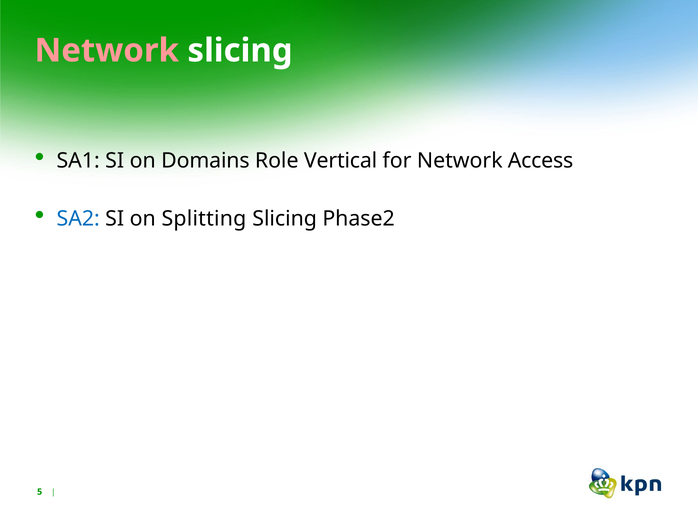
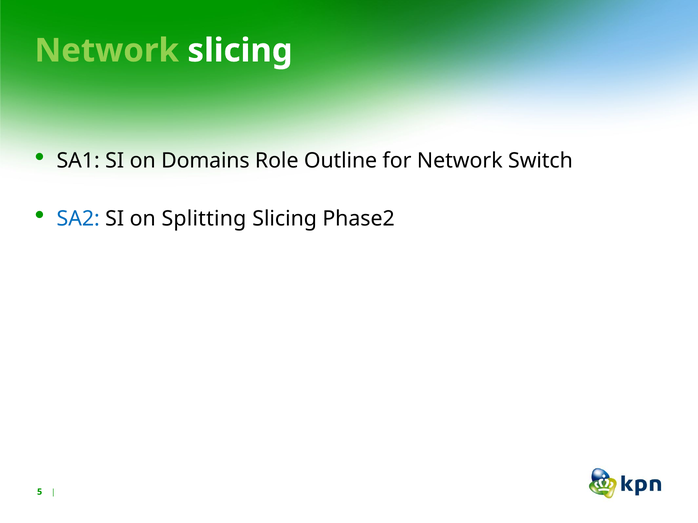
Network at (107, 51) colour: pink -> light green
Vertical: Vertical -> Outline
Access: Access -> Switch
